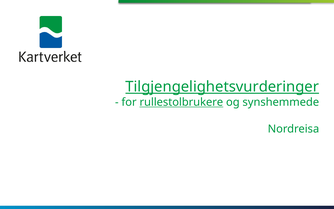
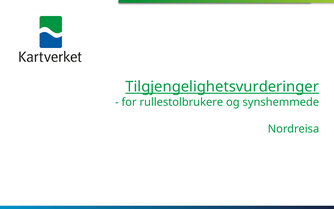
rullestolbrukere underline: present -> none
